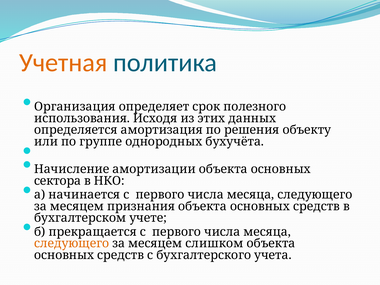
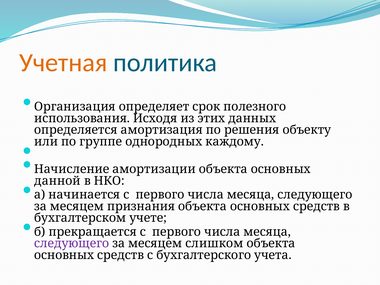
бухучёта: бухучёта -> каждому
сектора: сектора -> данной
следующего at (72, 243) colour: orange -> purple
